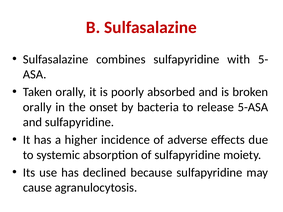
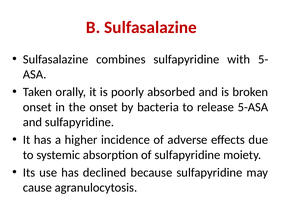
orally at (37, 107): orally -> onset
